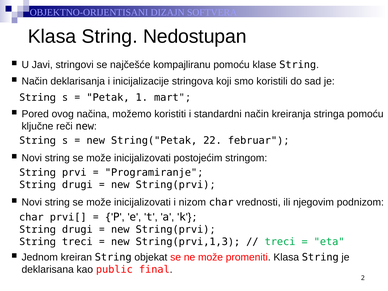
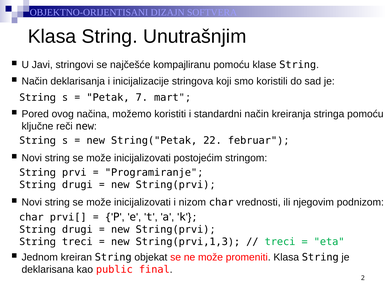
Nedostupan: Nedostupan -> Unutrašnjim
1: 1 -> 7
